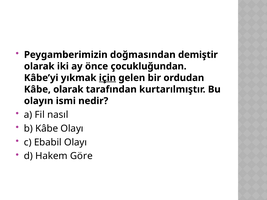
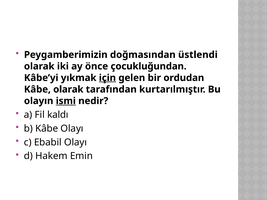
demiştir: demiştir -> üstlendi
ismi underline: none -> present
nasıl: nasıl -> kaldı
Göre: Göre -> Emin
